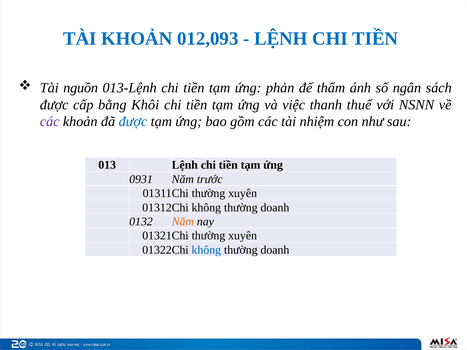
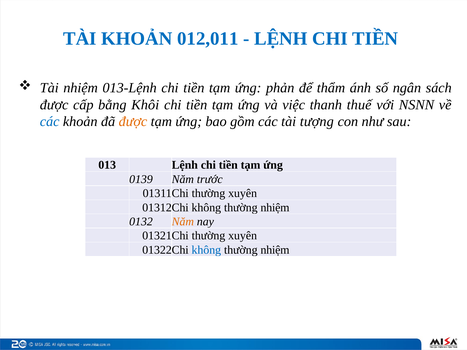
012,093: 012,093 -> 012,011
Tài nguồn: nguồn -> nhiệm
các at (50, 122) colour: purple -> blue
được at (133, 122) colour: blue -> orange
nhiệm: nhiệm -> tượng
0931: 0931 -> 0139
doanh at (275, 208): doanh -> nhiệm
doanh at (275, 250): doanh -> nhiệm
